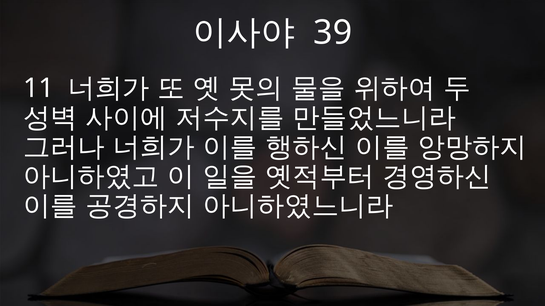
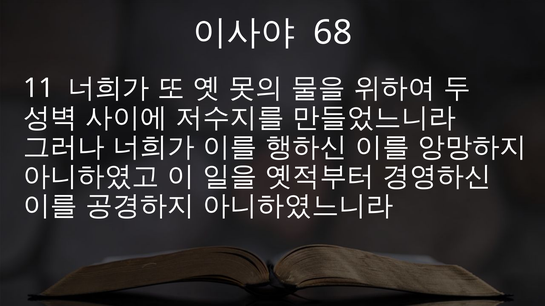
39: 39 -> 68
